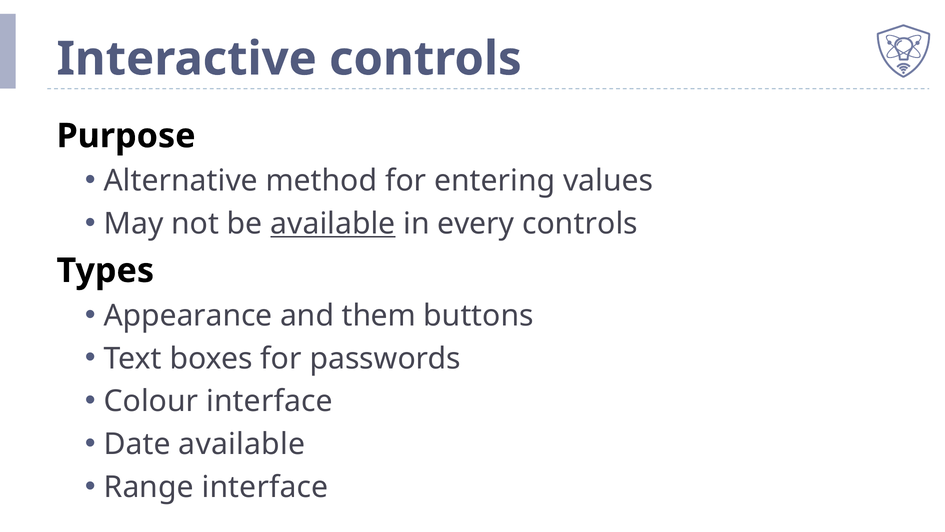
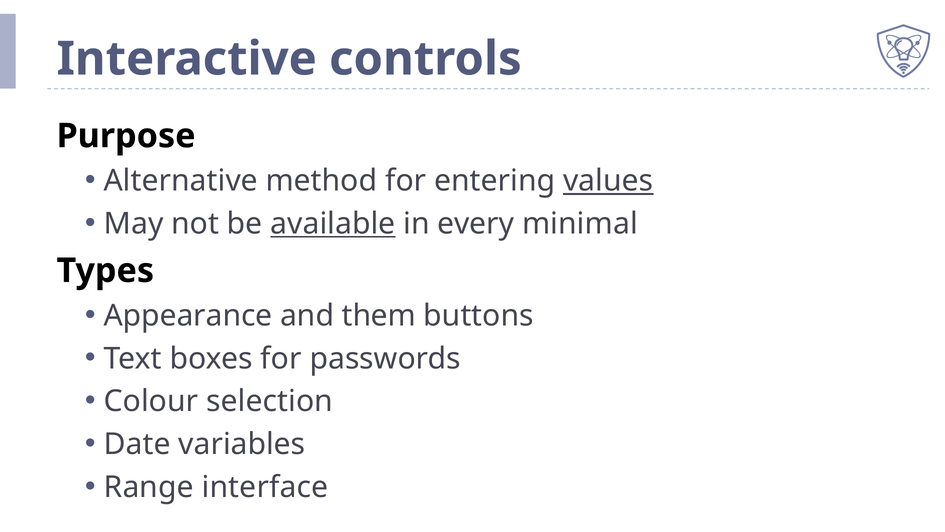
values underline: none -> present
every controls: controls -> minimal
Colour interface: interface -> selection
Date available: available -> variables
